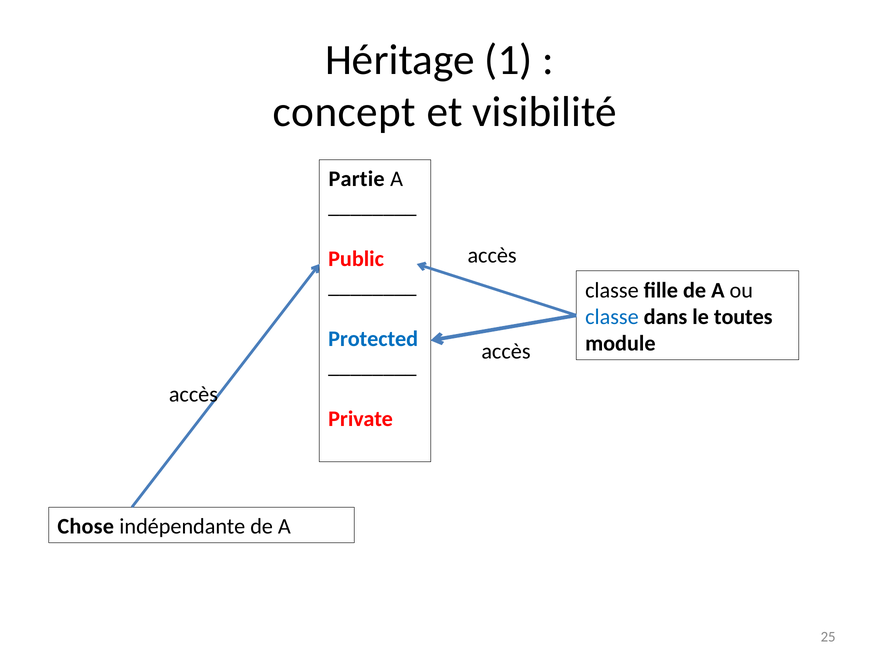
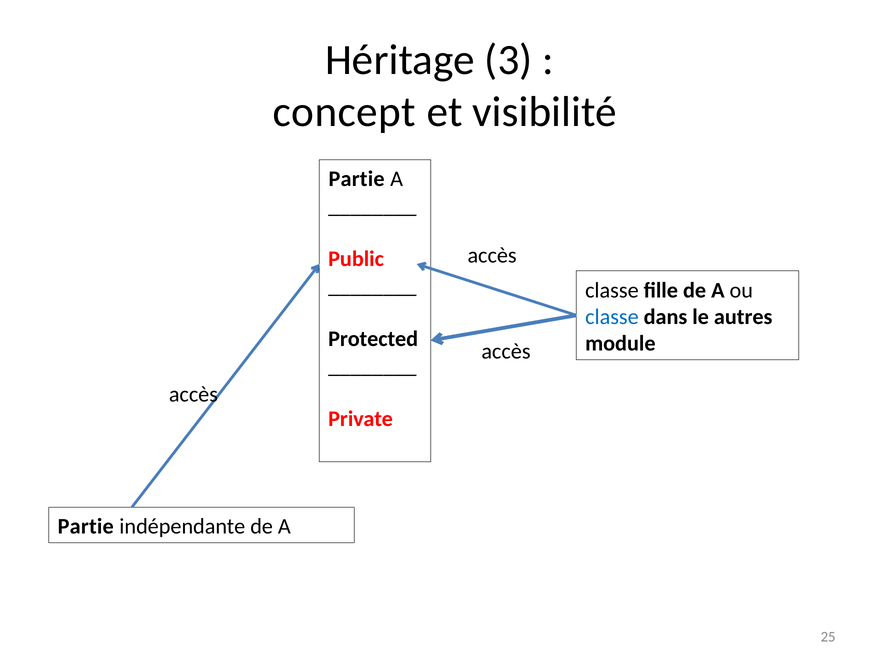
1: 1 -> 3
toutes: toutes -> autres
Protected colour: blue -> black
Chose at (86, 526): Chose -> Partie
